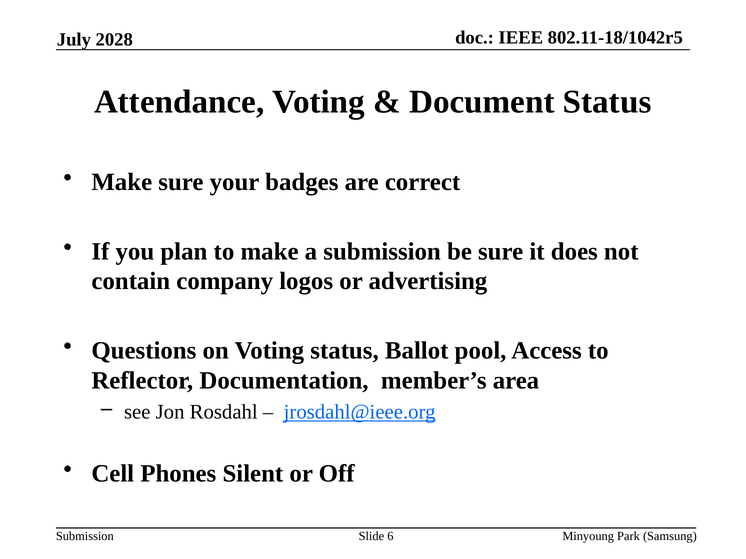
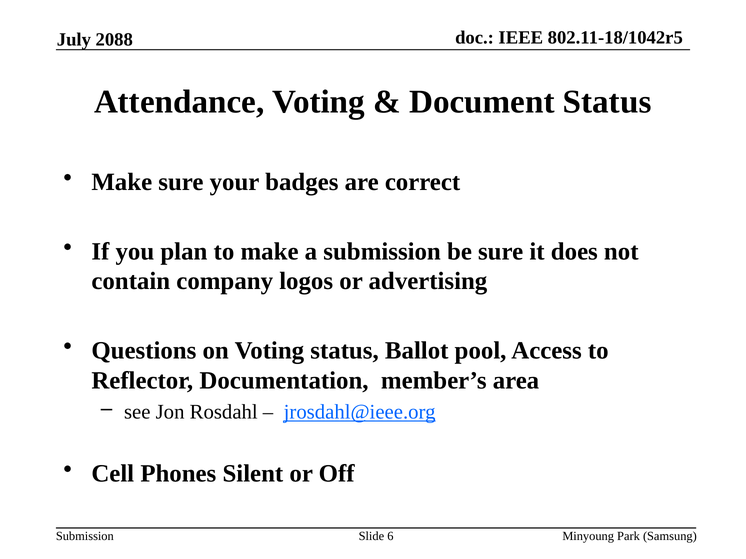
2028: 2028 -> 2088
